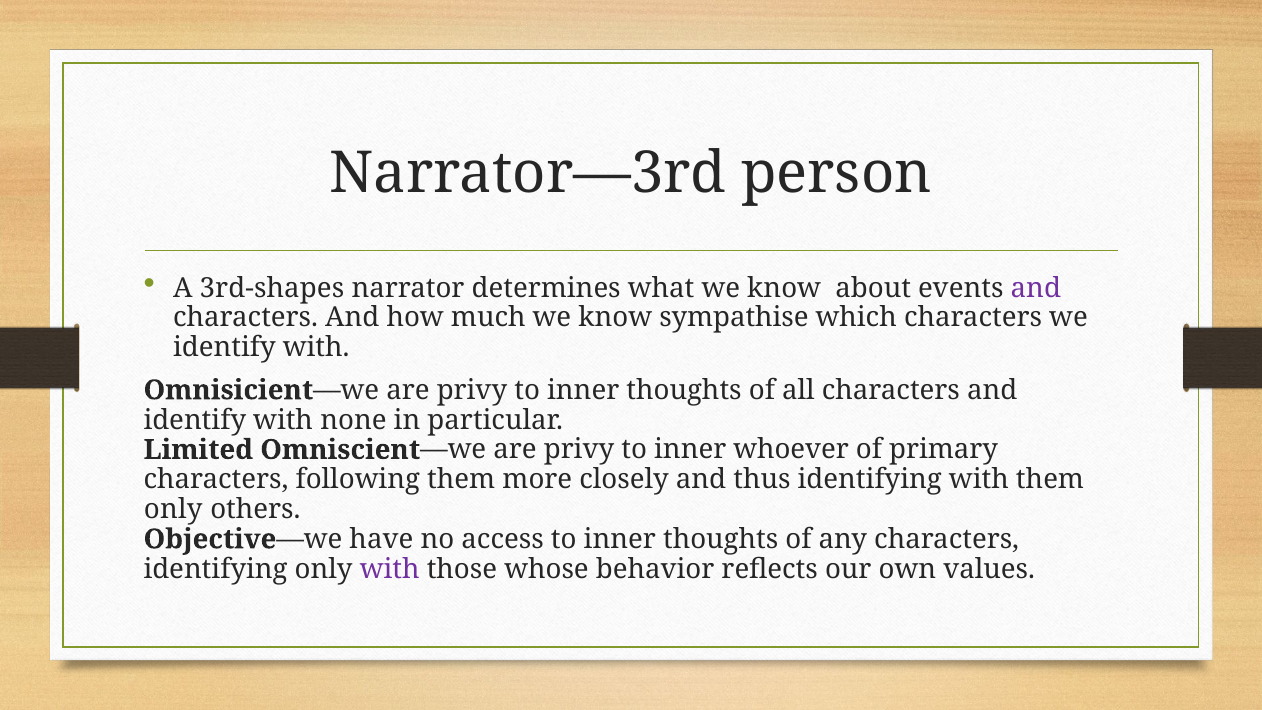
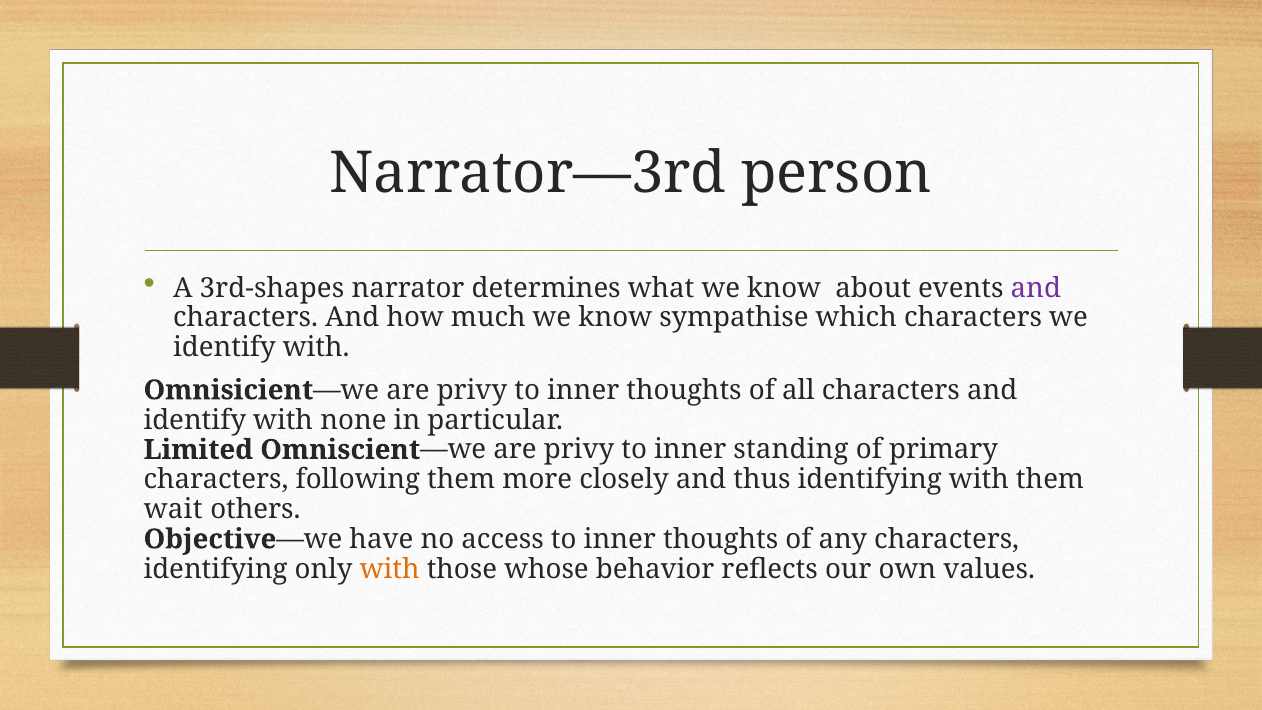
whoever: whoever -> standing
only at (173, 509): only -> wait
with at (390, 569) colour: purple -> orange
